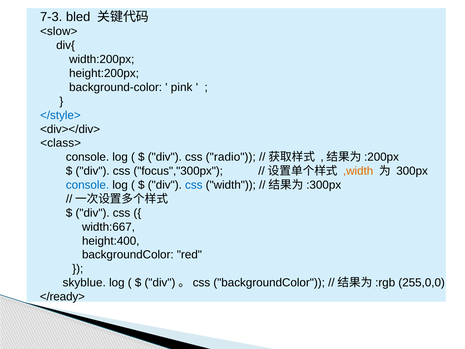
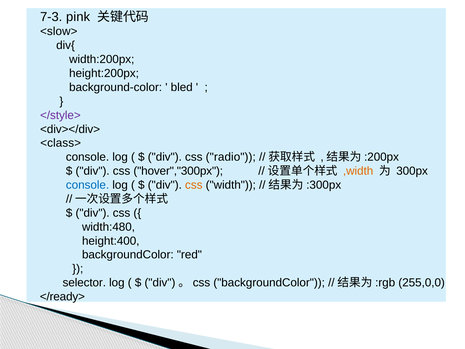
bled: bled -> pink
pink: pink -> bled
</style> colour: blue -> purple
focus","300px: focus","300px -> hover","300px
css at (194, 185) colour: blue -> orange
width:667: width:667 -> width:480
skyblue: skyblue -> selector
